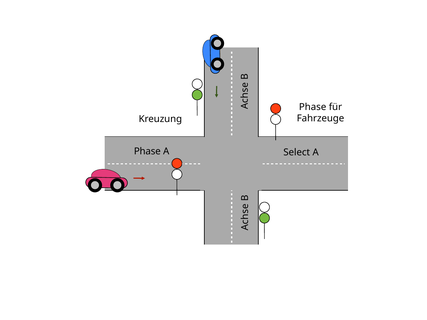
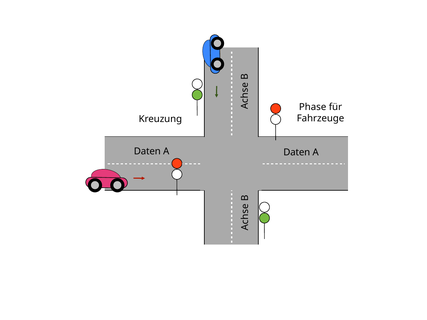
Phase at (147, 151): Phase -> Daten
A Select: Select -> Daten
